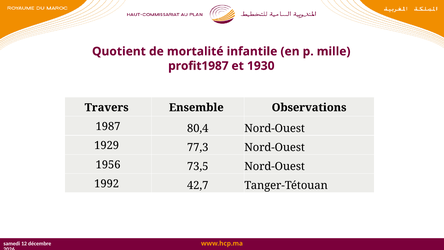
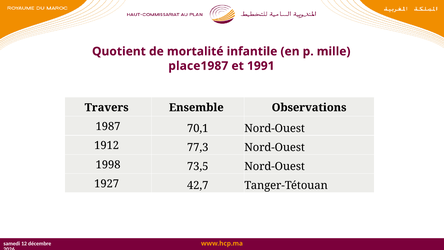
profit1987: profit1987 -> place1987
1930: 1930 -> 1991
80,4: 80,4 -> 70,1
1929: 1929 -> 1912
1956: 1956 -> 1998
1992: 1992 -> 1927
